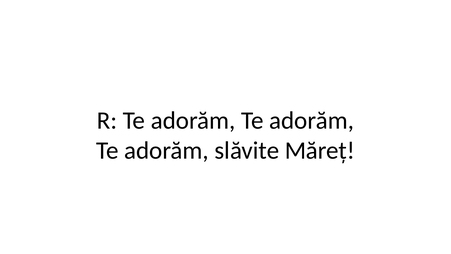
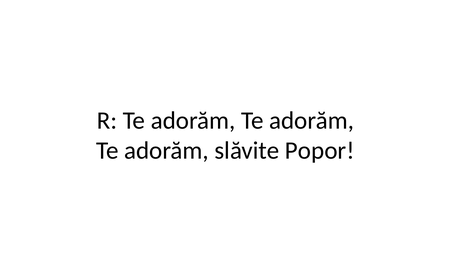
Măreț: Măreț -> Popor
